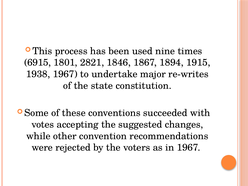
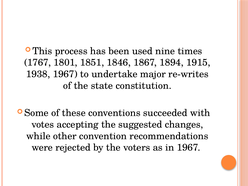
6915: 6915 -> 1767
2821: 2821 -> 1851
